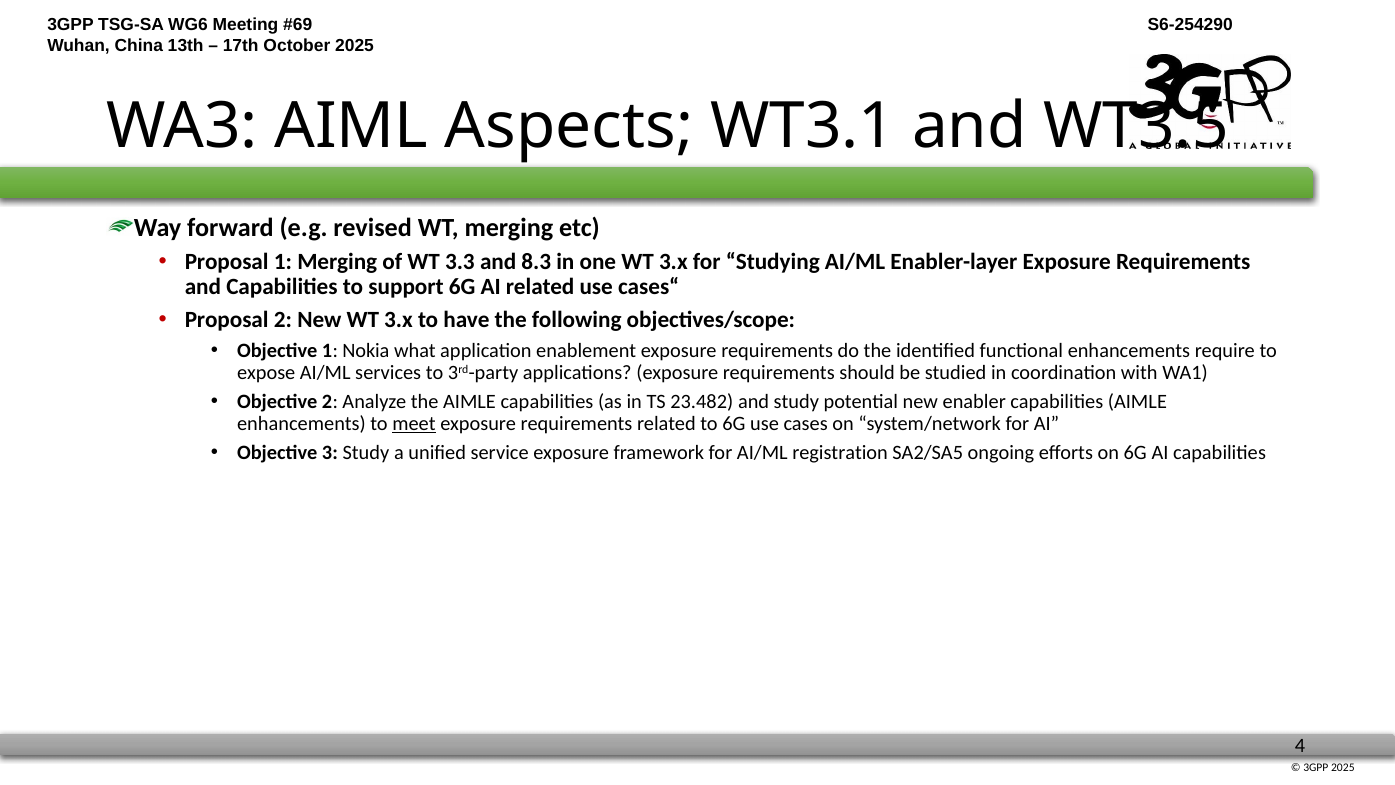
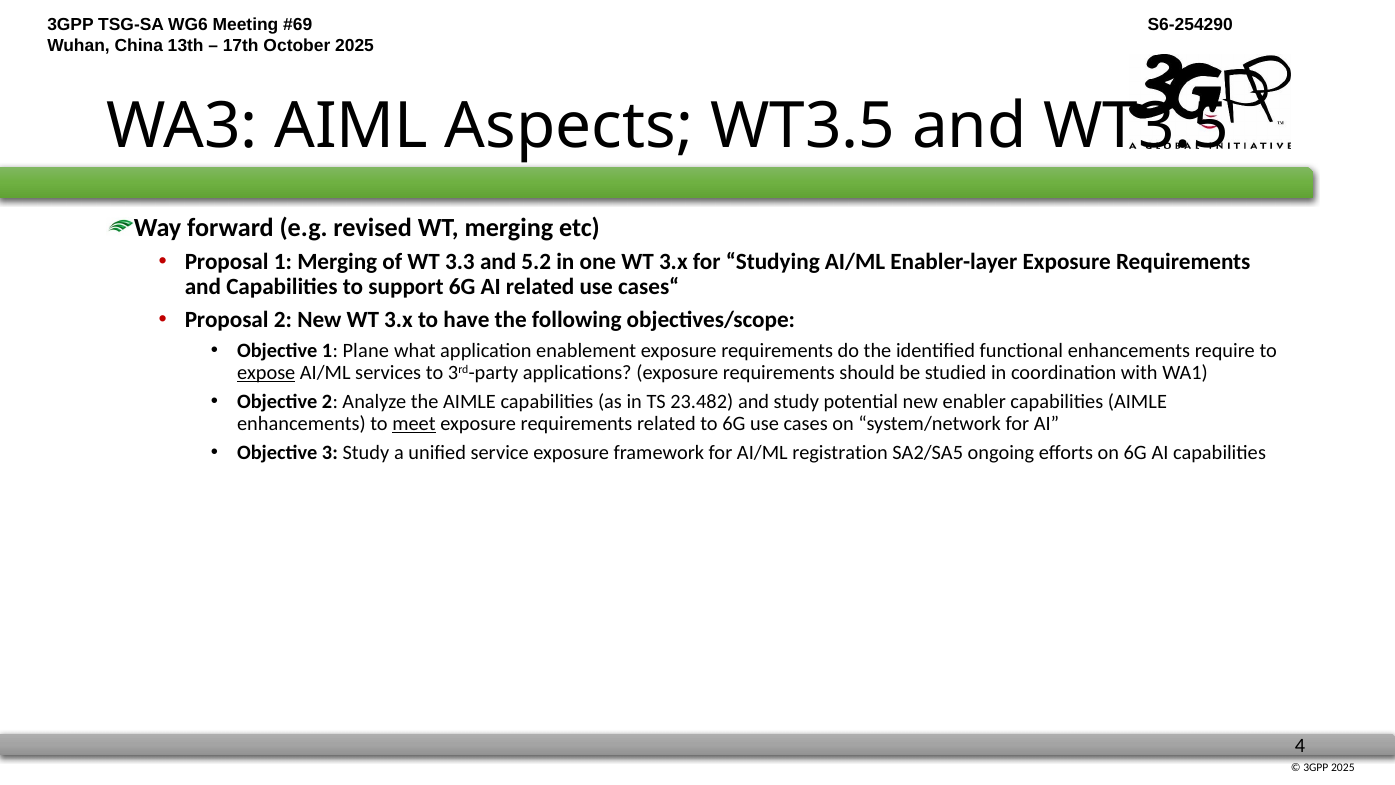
Aspects WT3.1: WT3.1 -> WT3.5
8.3: 8.3 -> 5.2
Nokia: Nokia -> Plane
expose underline: none -> present
